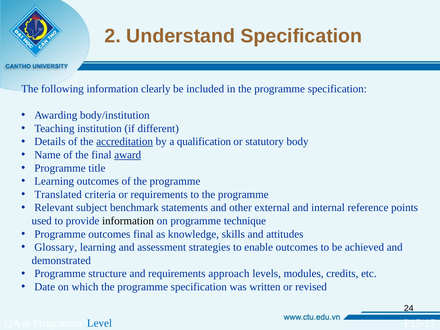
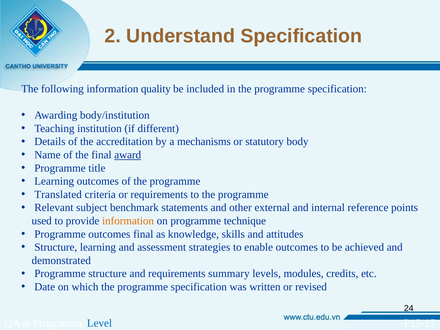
clearly: clearly -> quality
accreditation underline: present -> none
qualification: qualification -> mechanisms
information at (128, 221) colour: black -> orange
Glossary at (56, 247): Glossary -> Structure
approach: approach -> summary
